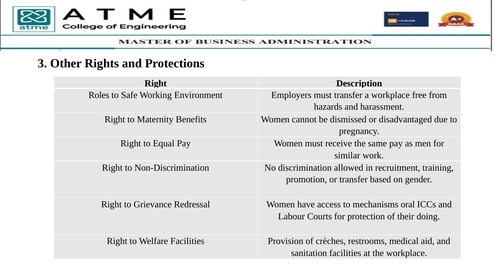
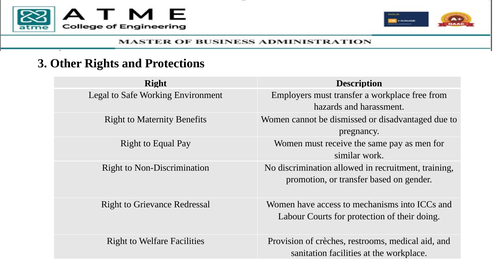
Roles: Roles -> Legal
oral: oral -> into
